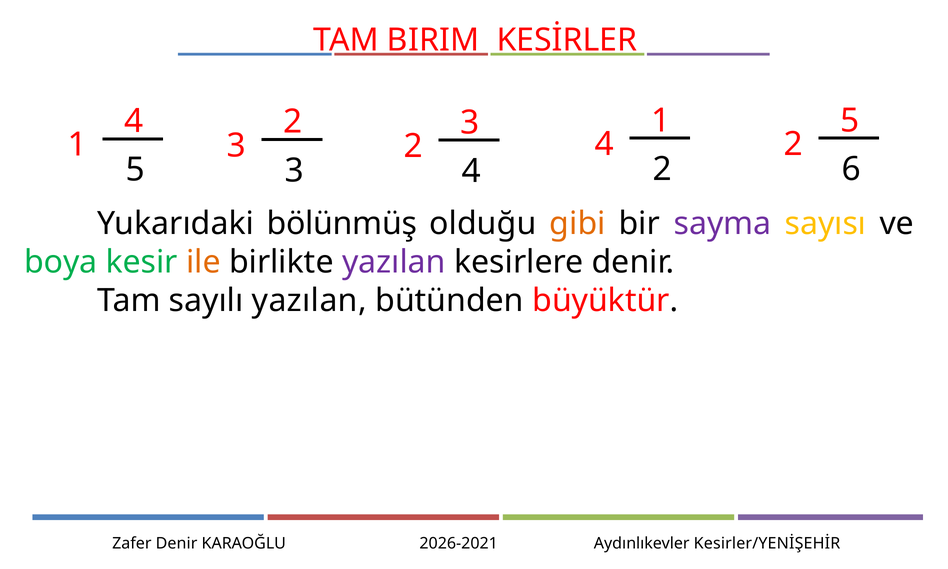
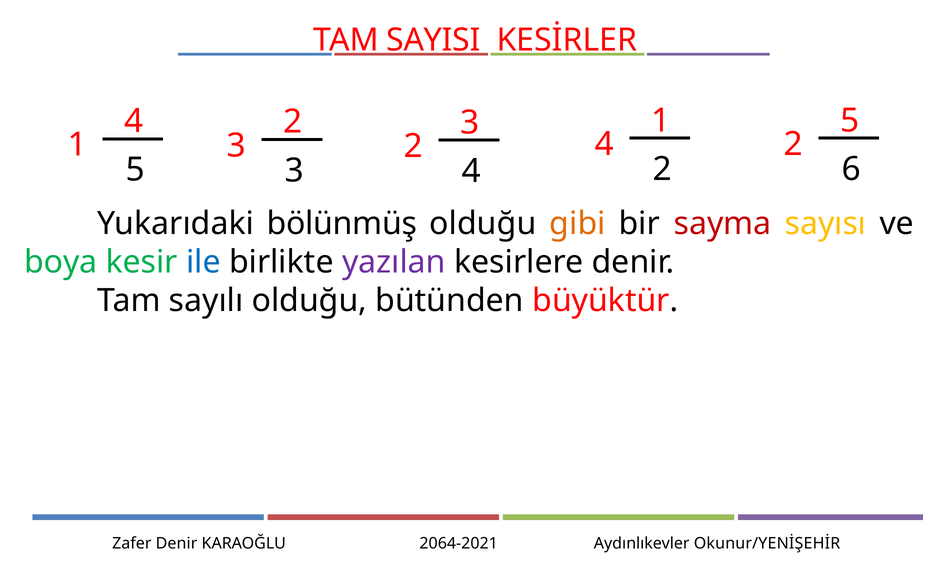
BIRIM: BIRIM -> SAYISI
sayma colour: purple -> red
ile colour: orange -> blue
sayılı yazılan: yazılan -> olduğu
2026-2021: 2026-2021 -> 2064-2021
Kesirler/YENİŞEHİR: Kesirler/YENİŞEHİR -> Okunur/YENİŞEHİR
